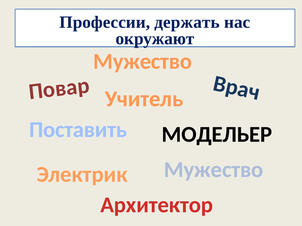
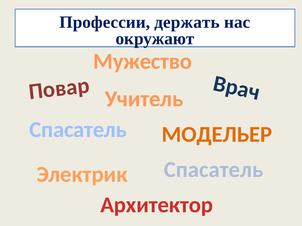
Поставить at (78, 130): Поставить -> Спасатель
МОДЕЛЬЕР colour: black -> orange
Электрик Мужество: Мужество -> Спасатель
